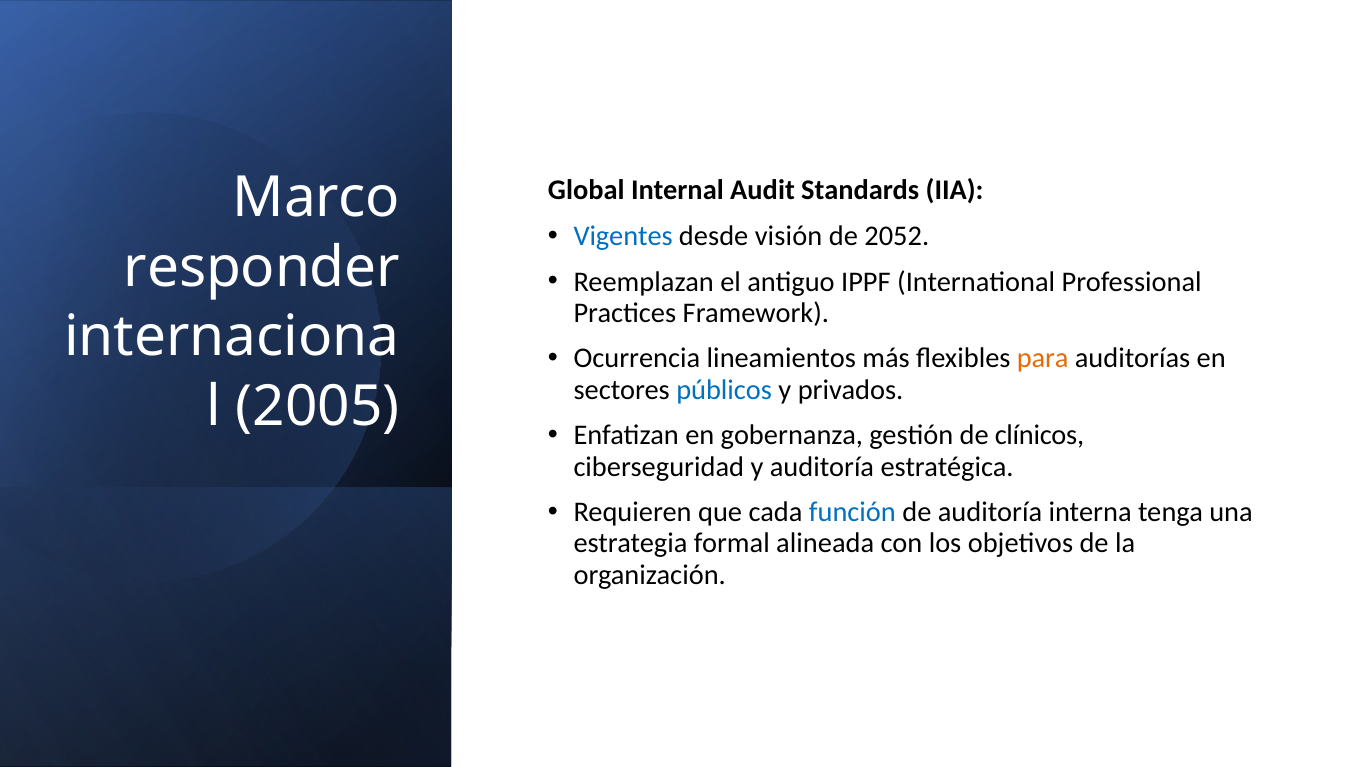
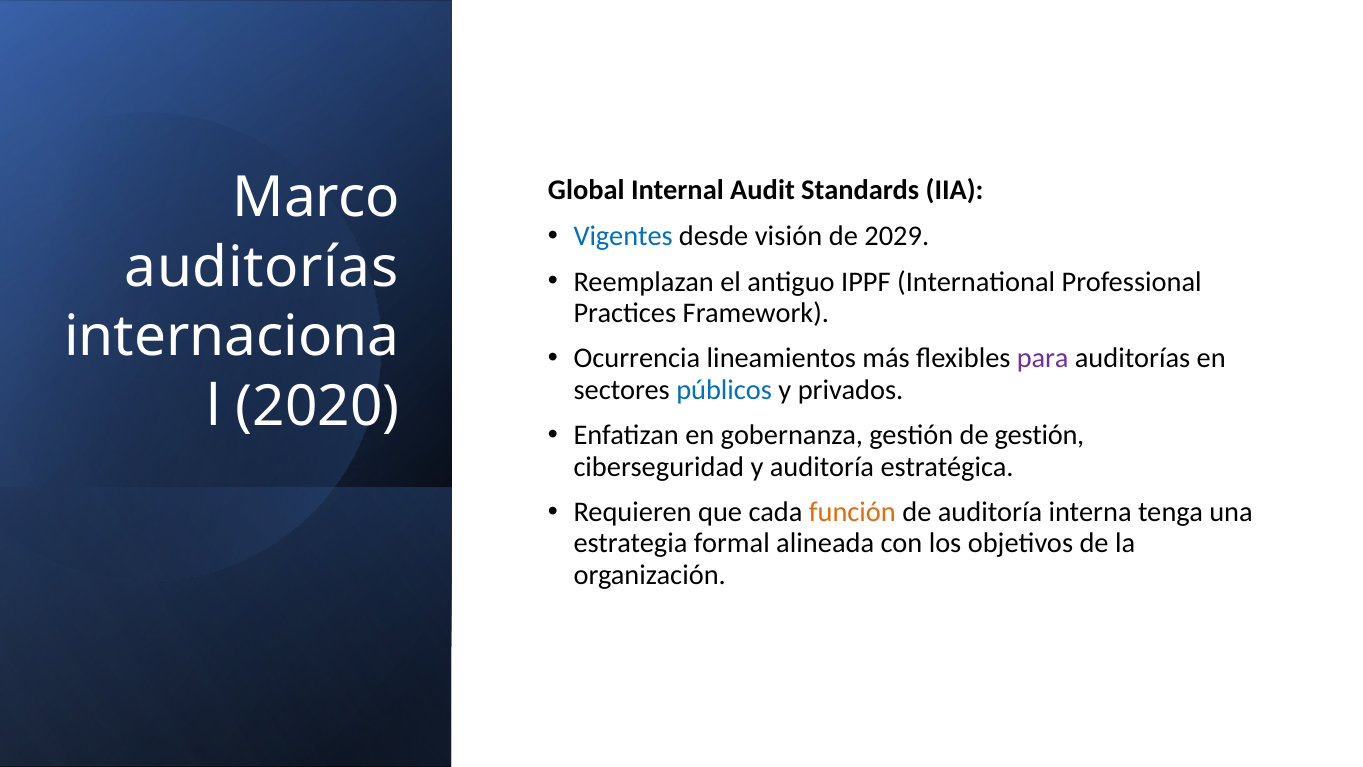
2052: 2052 -> 2029
responder at (262, 267): responder -> auditorías
para colour: orange -> purple
2005: 2005 -> 2020
de clínicos: clínicos -> gestión
función colour: blue -> orange
